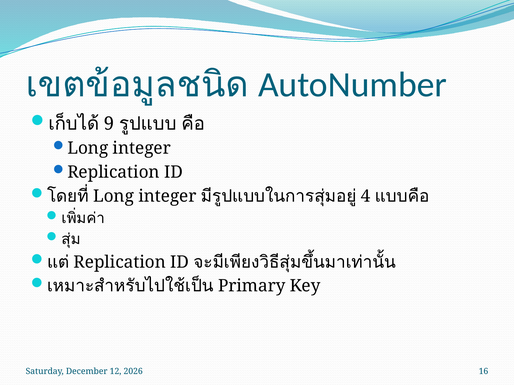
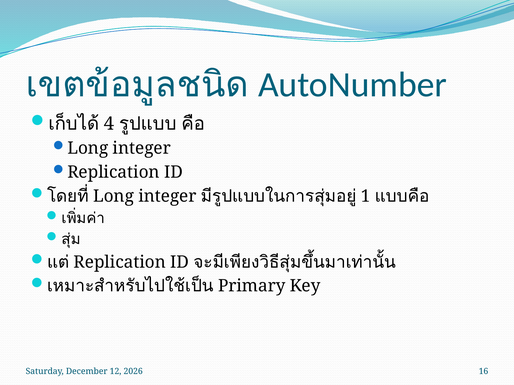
9: 9 -> 4
4: 4 -> 1
